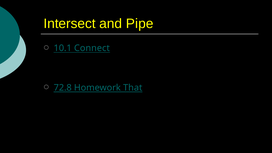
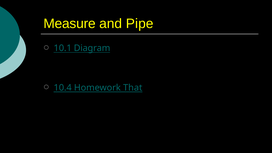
Intersect: Intersect -> Measure
Connect: Connect -> Diagram
72.8: 72.8 -> 10.4
